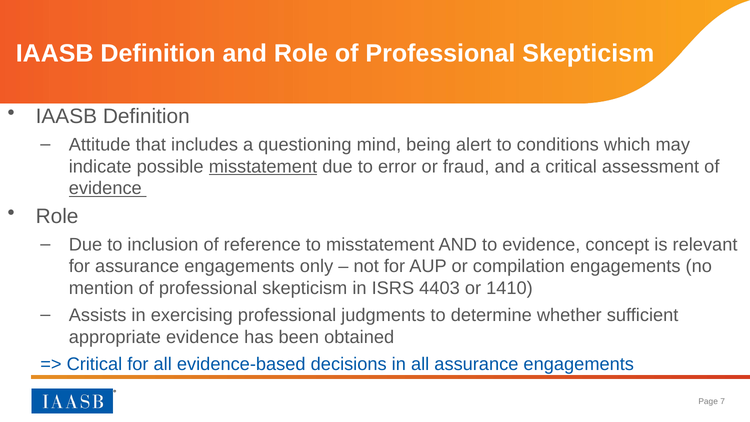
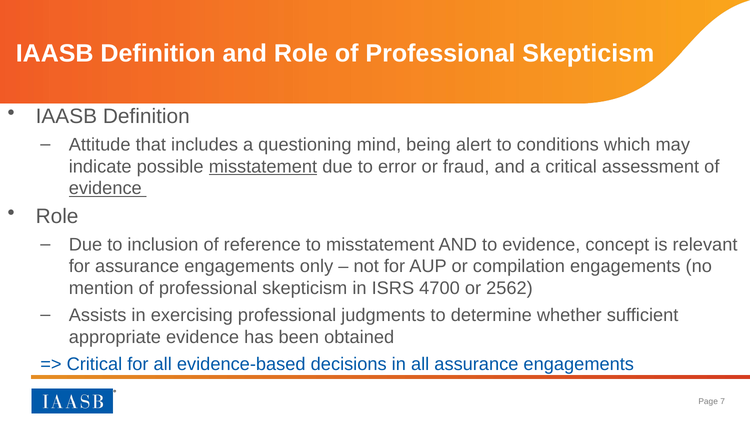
4403: 4403 -> 4700
1410: 1410 -> 2562
